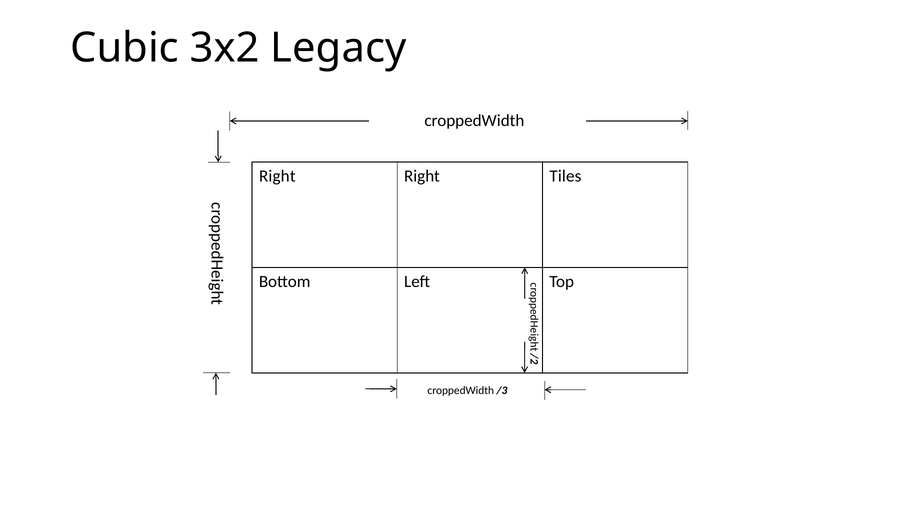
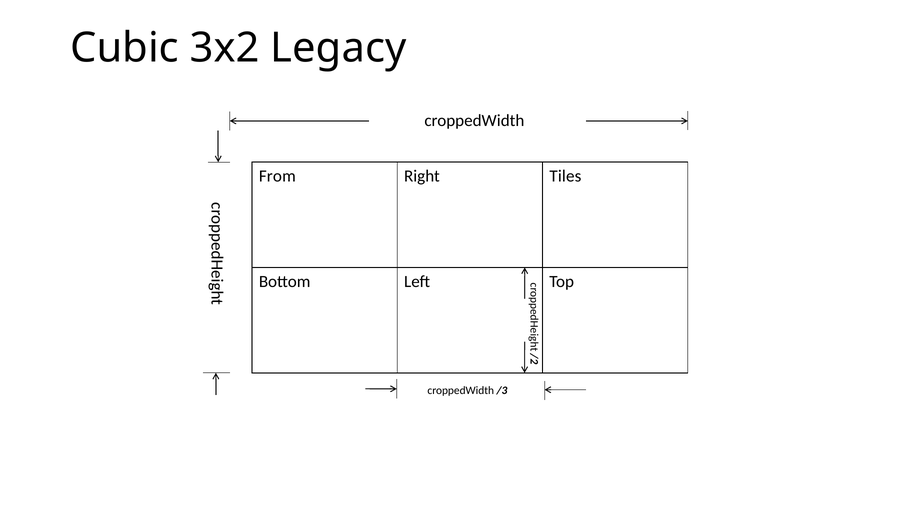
Right at (277, 176): Right -> From
